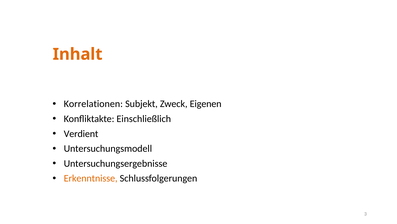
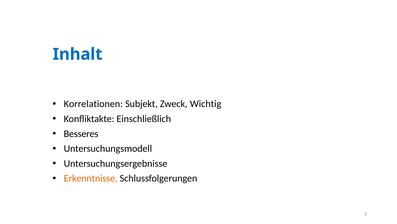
Inhalt colour: orange -> blue
Eigenen: Eigenen -> Wichtig
Verdient: Verdient -> Besseres
